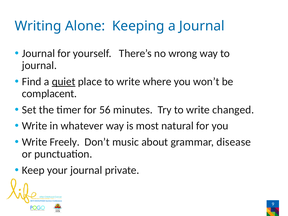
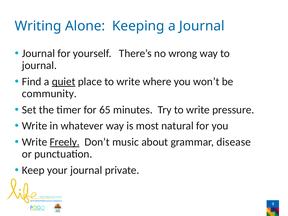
complacent: complacent -> community
56: 56 -> 65
changed: changed -> pressure
Freely underline: none -> present
